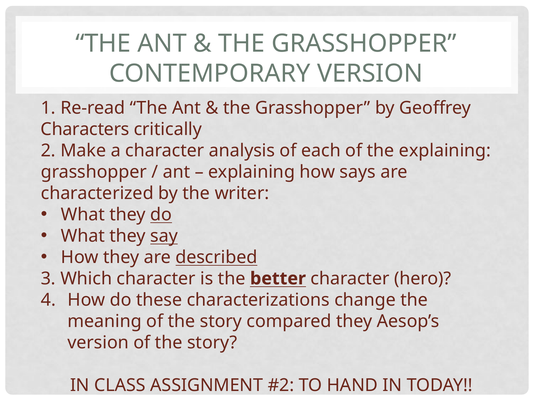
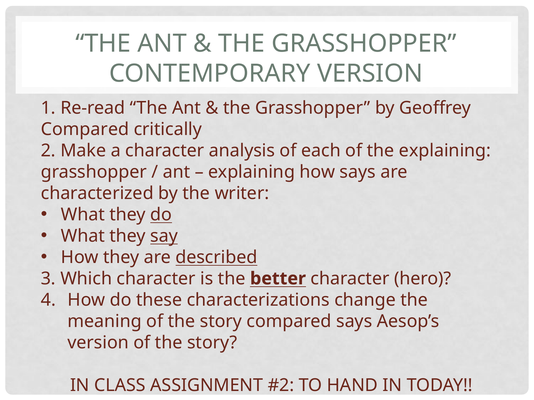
Characters at (85, 129): Characters -> Compared
compared they: they -> says
